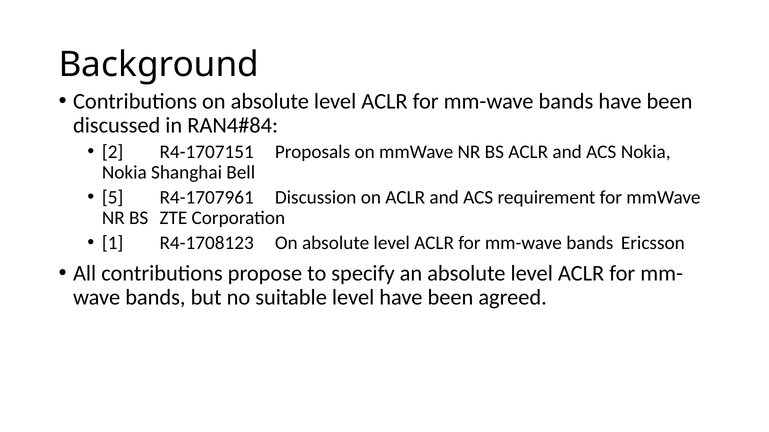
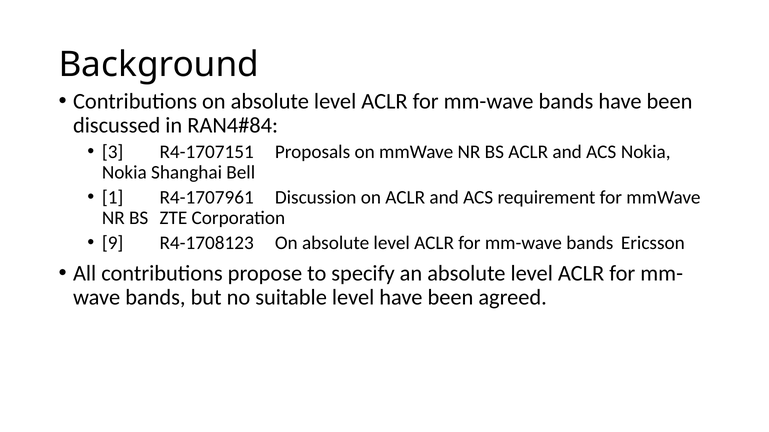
2: 2 -> 3
5: 5 -> 1
1: 1 -> 9
